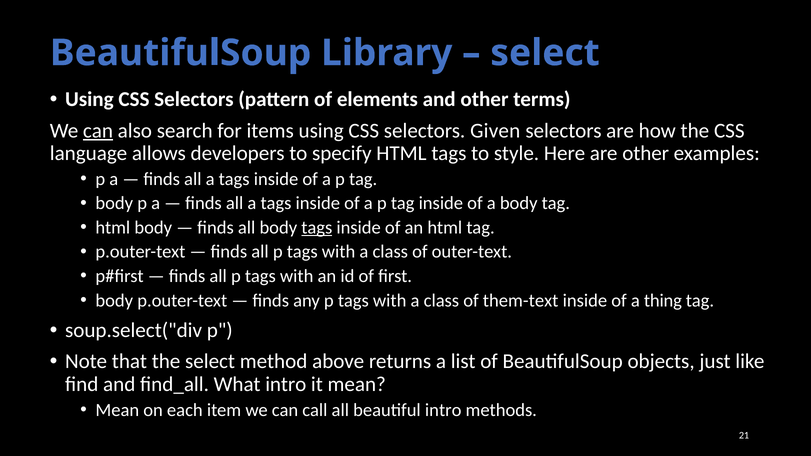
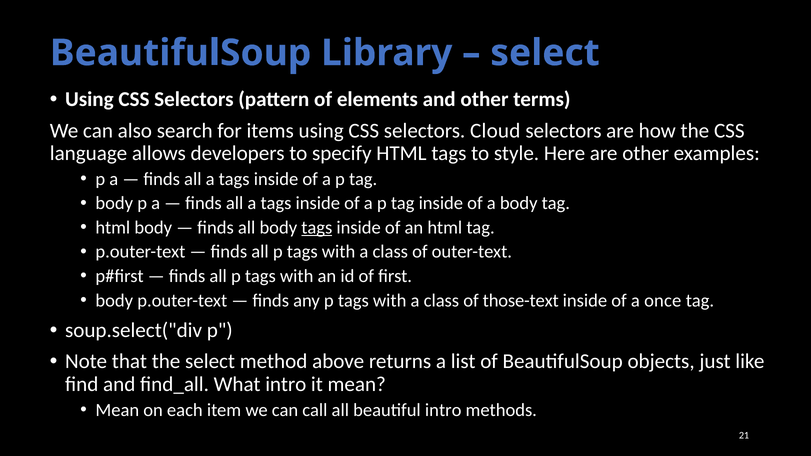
can at (98, 131) underline: present -> none
Given: Given -> Cloud
them-text: them-text -> those-text
thing: thing -> once
